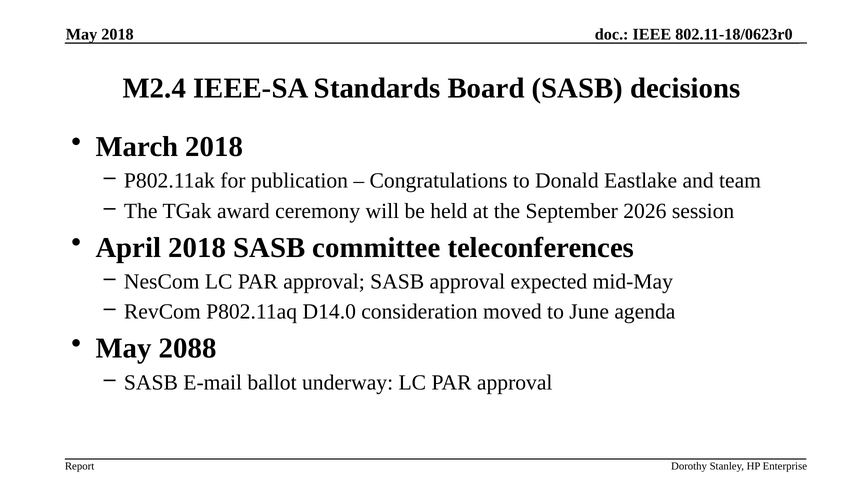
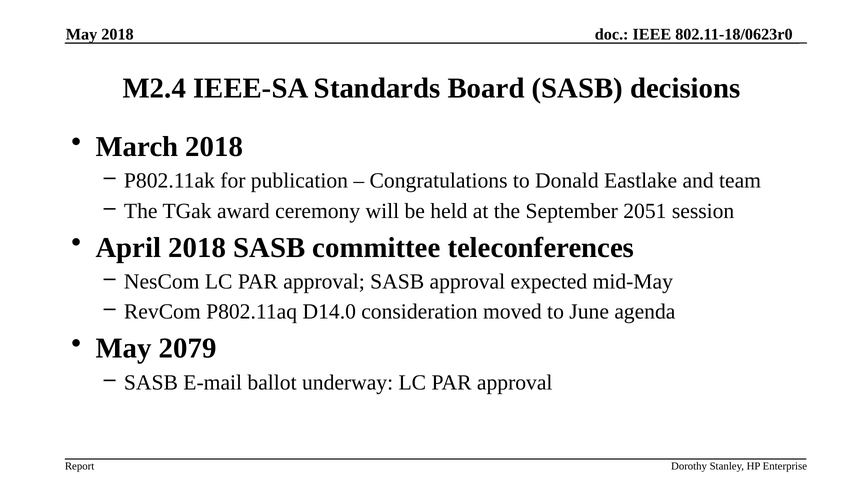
2026: 2026 -> 2051
2088: 2088 -> 2079
